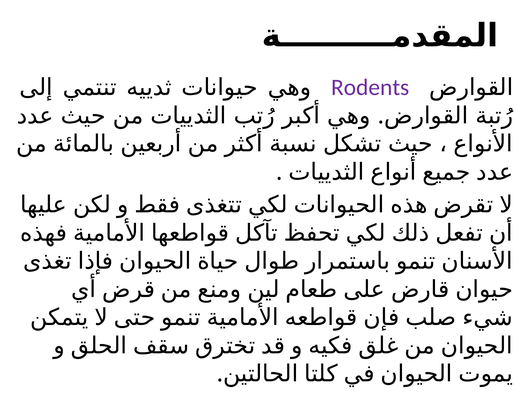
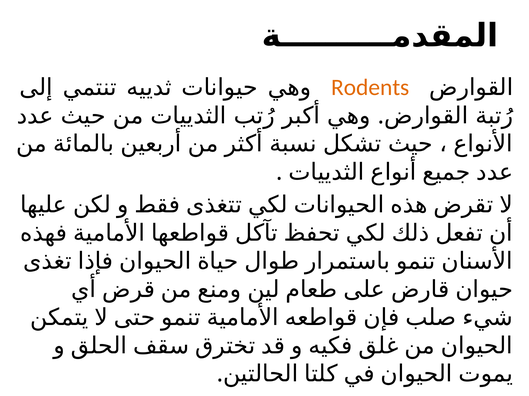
Rodents colour: purple -> orange
